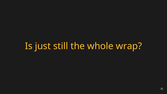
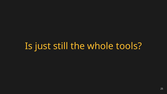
wrap: wrap -> tools
